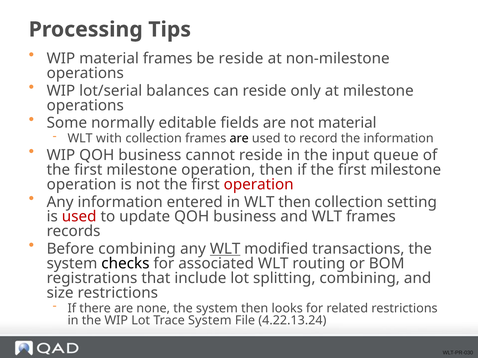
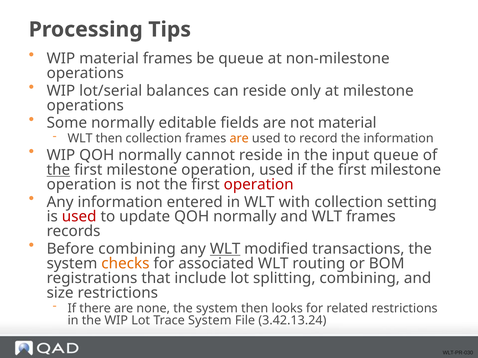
be reside: reside -> queue
WLT with: with -> then
are at (239, 139) colour: black -> orange
WIP QOH business: business -> normally
the at (58, 170) underline: none -> present
operation then: then -> used
WLT then: then -> with
update QOH business: business -> normally
checks colour: black -> orange
4.22.13.24: 4.22.13.24 -> 3.42.13.24
